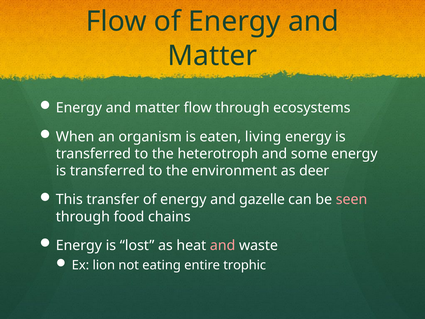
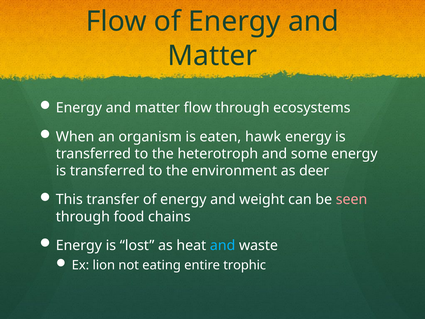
living: living -> hawk
gazelle: gazelle -> weight
and at (223, 245) colour: pink -> light blue
